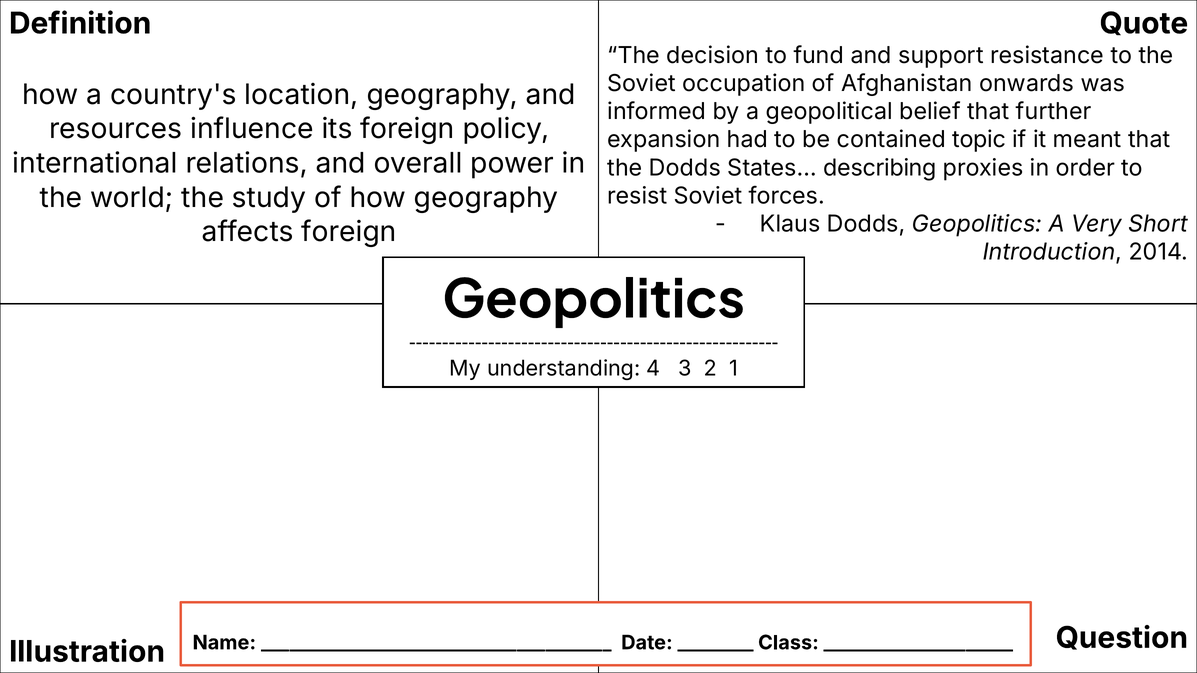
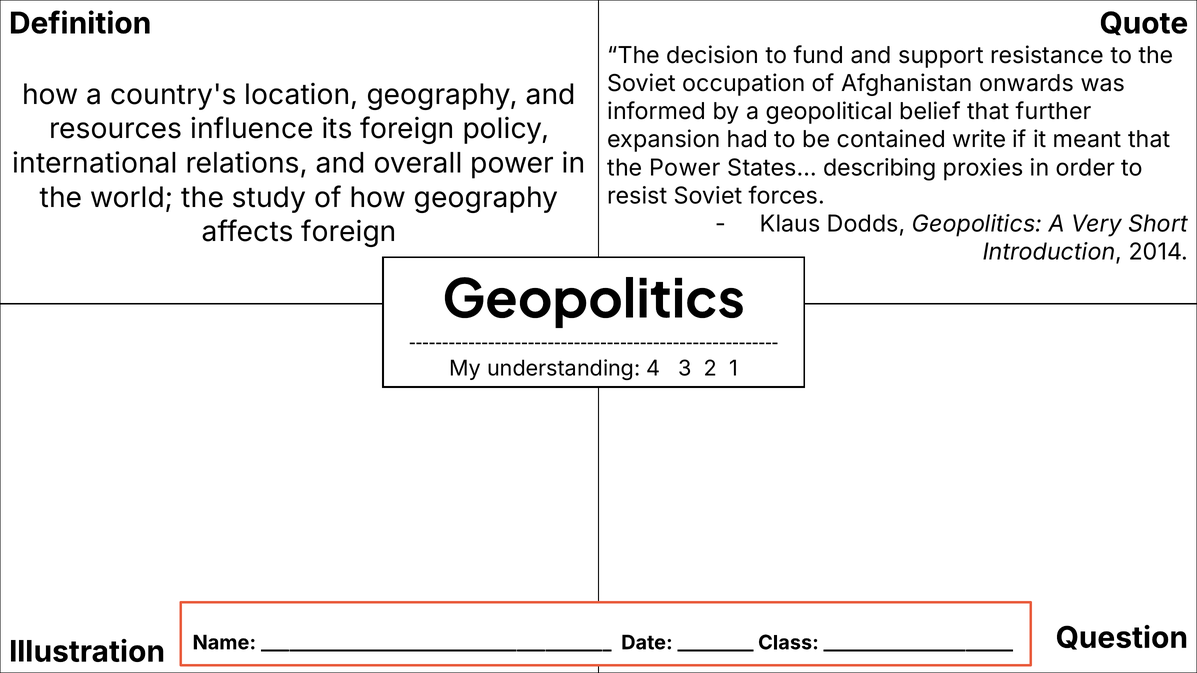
topic: topic -> write
the Dodds: Dodds -> Power
